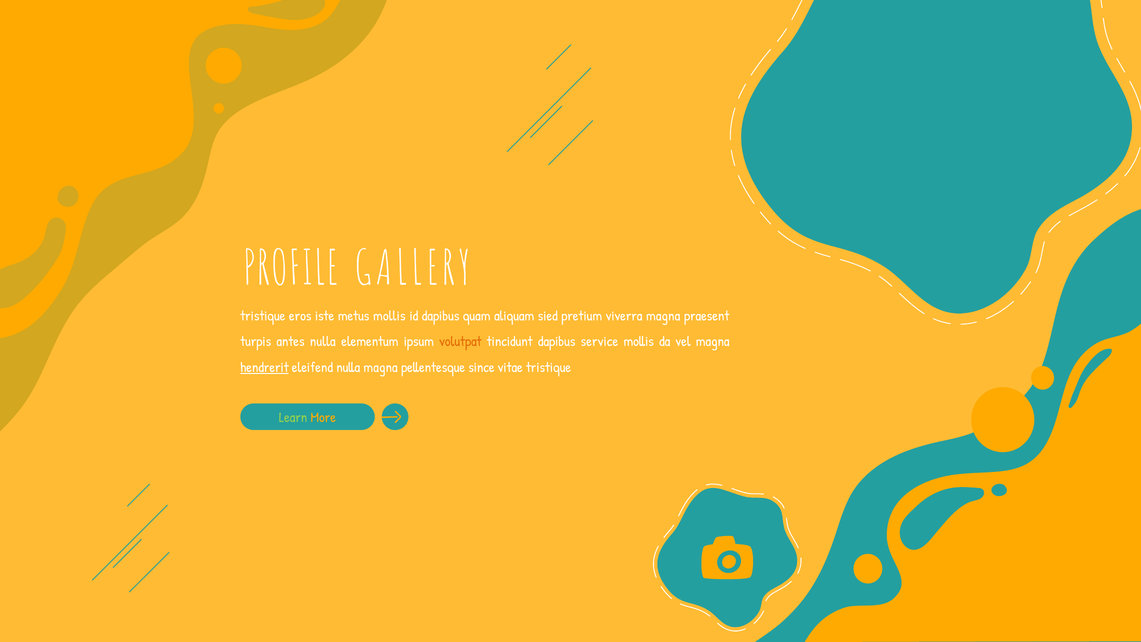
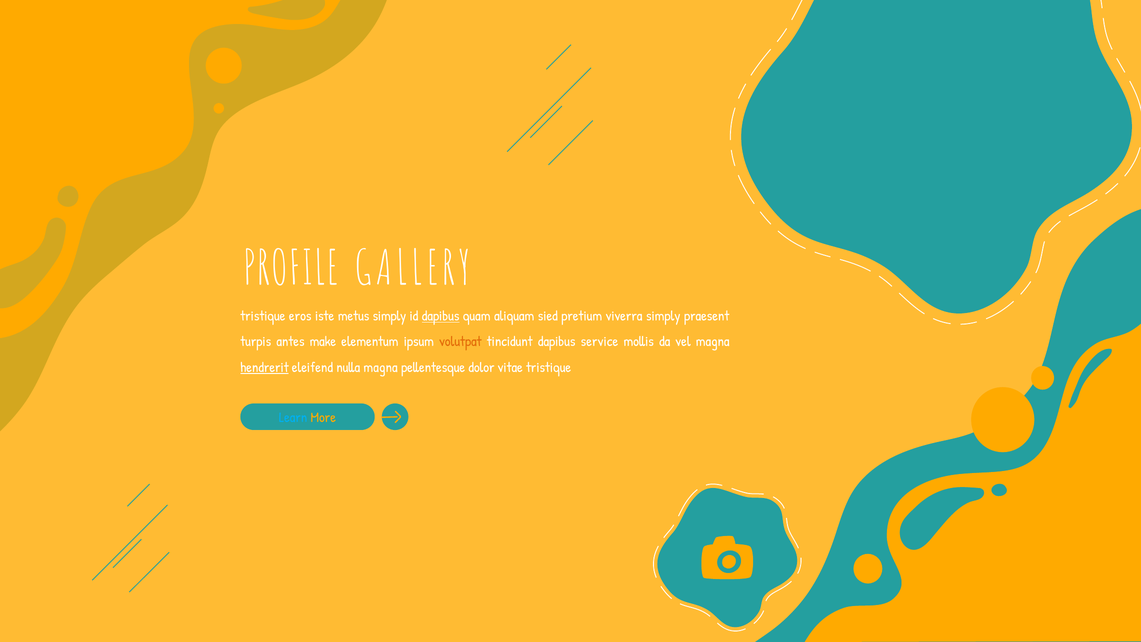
metus mollis: mollis -> simply
dapibus at (441, 316) underline: none -> present
viverra magna: magna -> simply
antes nulla: nulla -> make
since: since -> dolor
Learn colour: light green -> light blue
